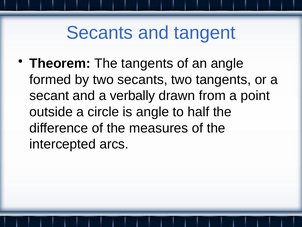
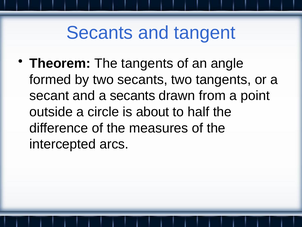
a verbally: verbally -> secants
is angle: angle -> about
